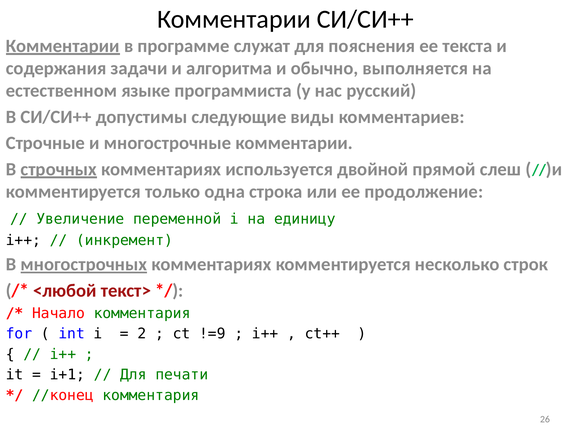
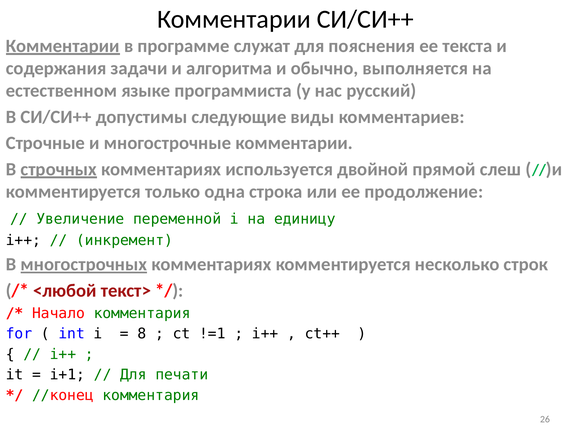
2: 2 -> 8
!=9: !=9 -> !=1
